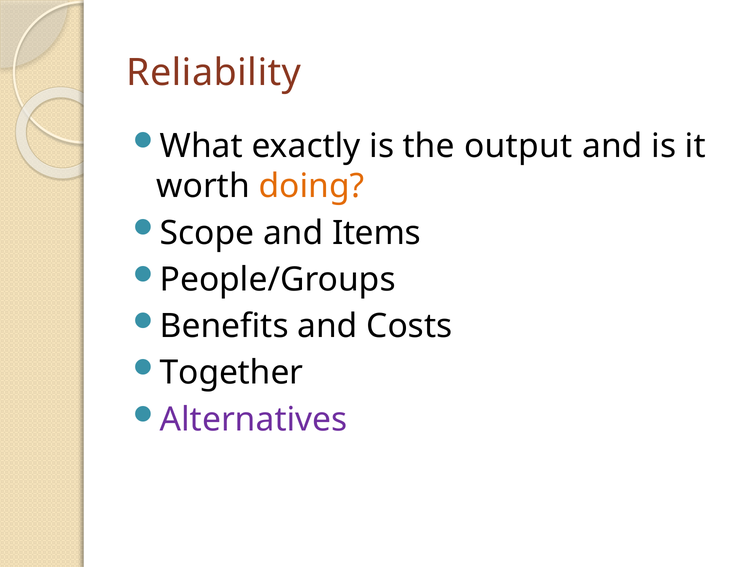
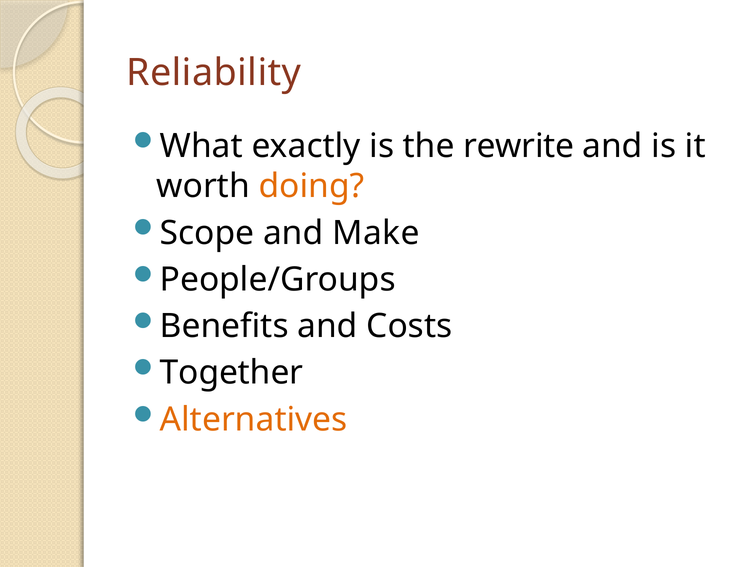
output: output -> rewrite
Items: Items -> Make
Alternatives colour: purple -> orange
